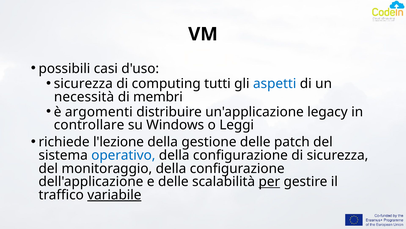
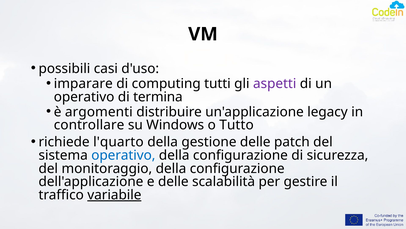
sicurezza at (83, 83): sicurezza -> imparare
aspetti colour: blue -> purple
necessità at (84, 97): necessità -> operativo
membri: membri -> termina
Leggi: Leggi -> Tutto
l'lezione: l'lezione -> l'quarto
per underline: present -> none
